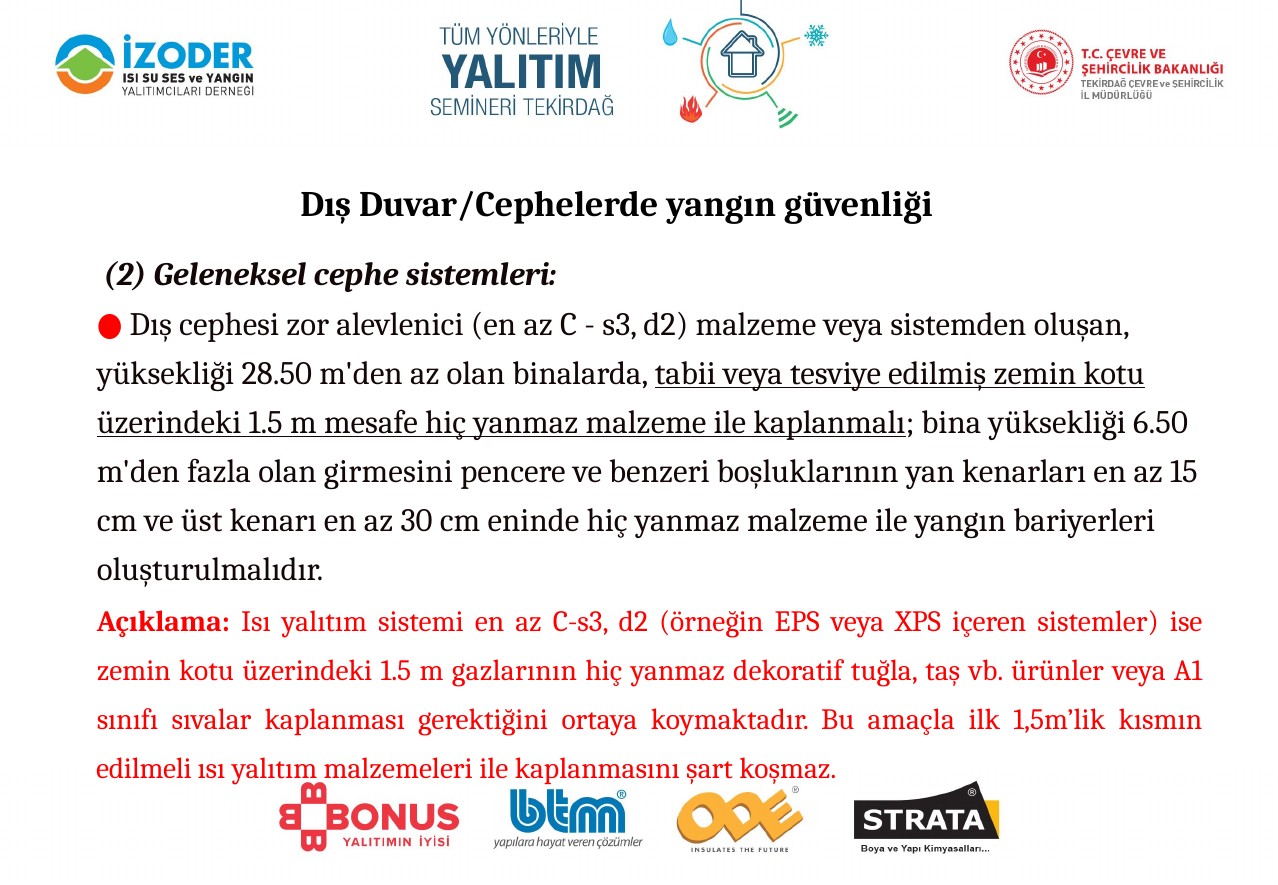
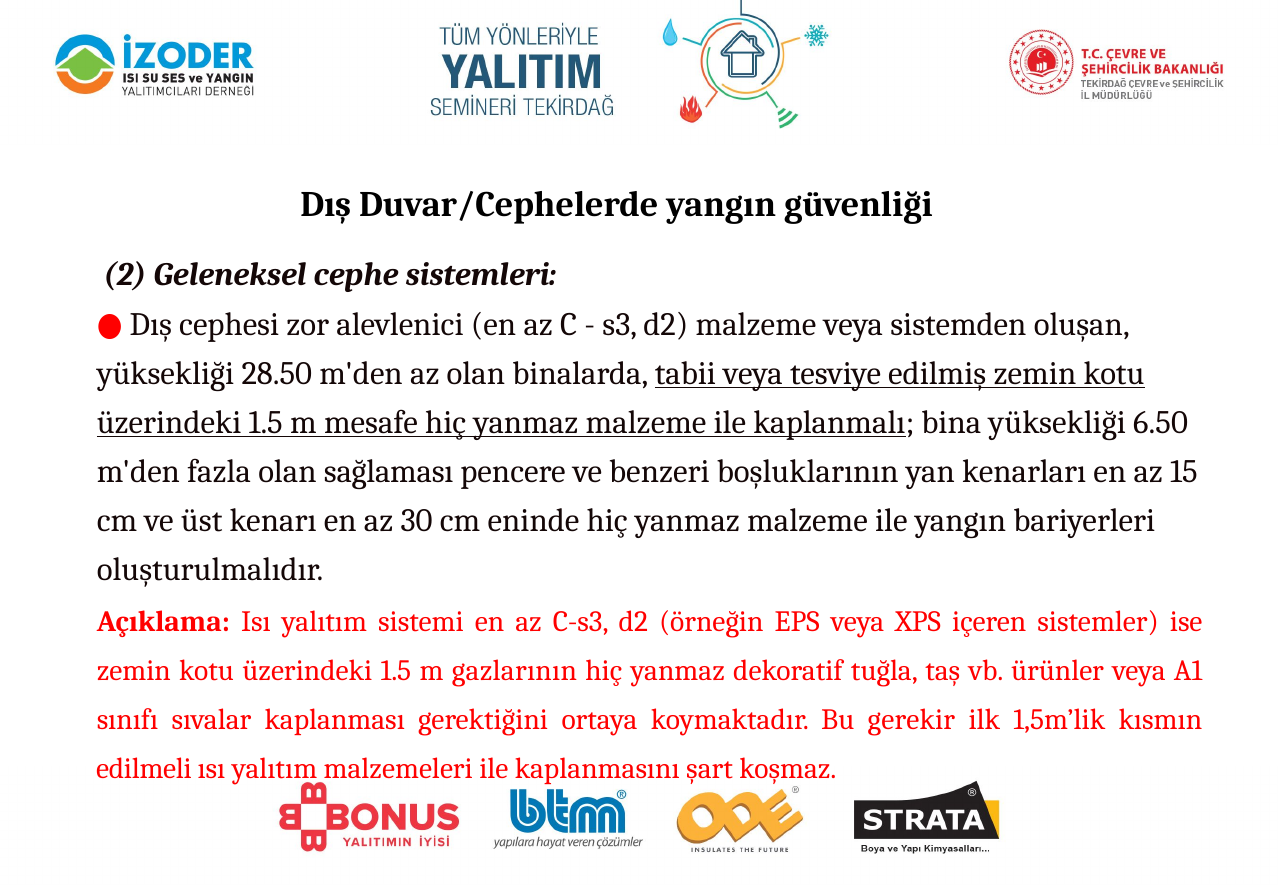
girmesini: girmesini -> sağlaması
amaçla: amaçla -> gerekir
